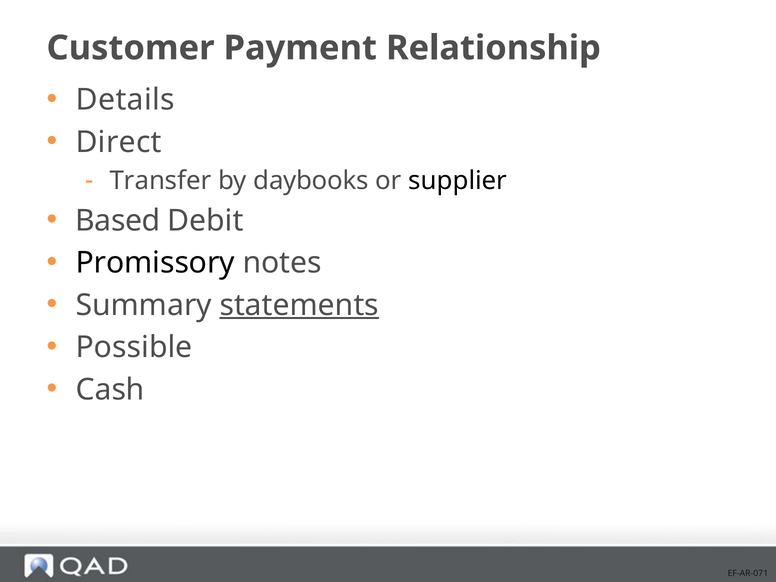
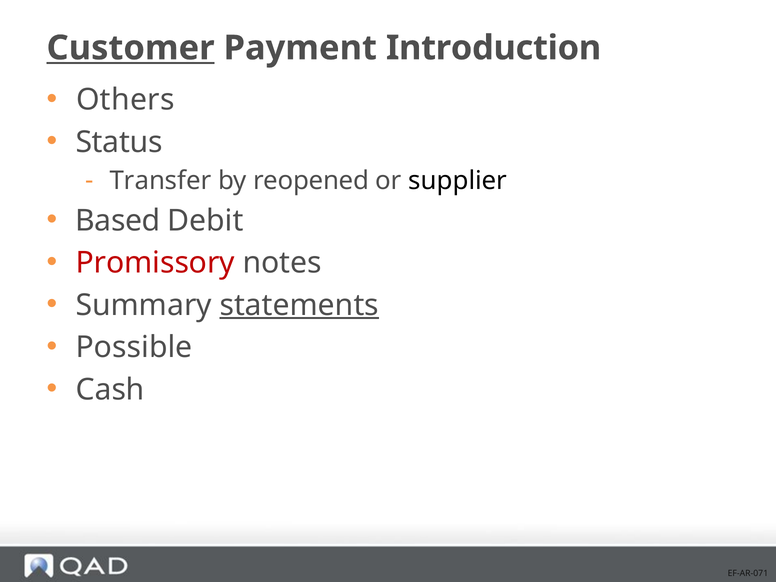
Customer underline: none -> present
Relationship: Relationship -> Introduction
Details: Details -> Others
Direct: Direct -> Status
daybooks: daybooks -> reopened
Promissory colour: black -> red
